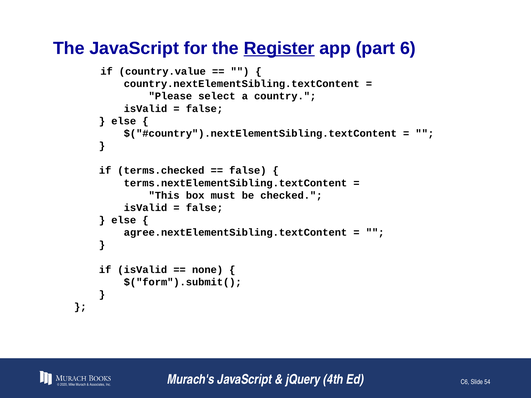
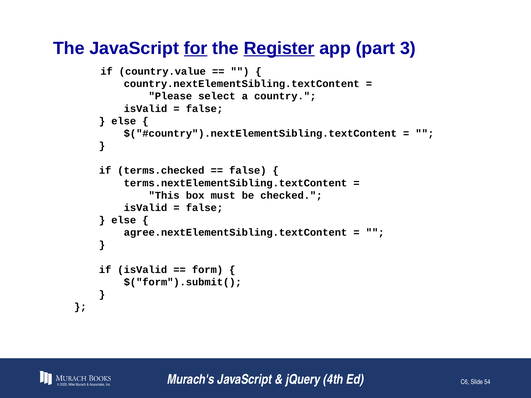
for underline: none -> present
6: 6 -> 3
none: none -> form
